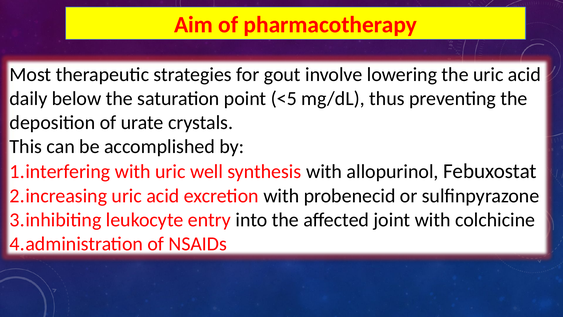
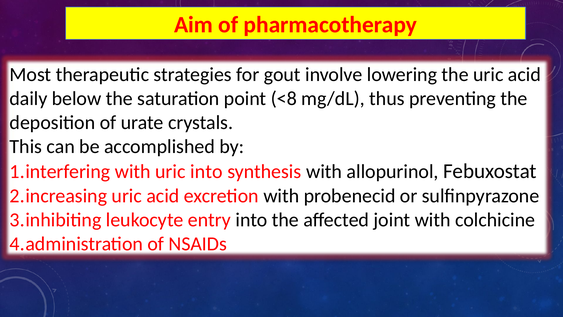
<5: <5 -> <8
uric well: well -> into
